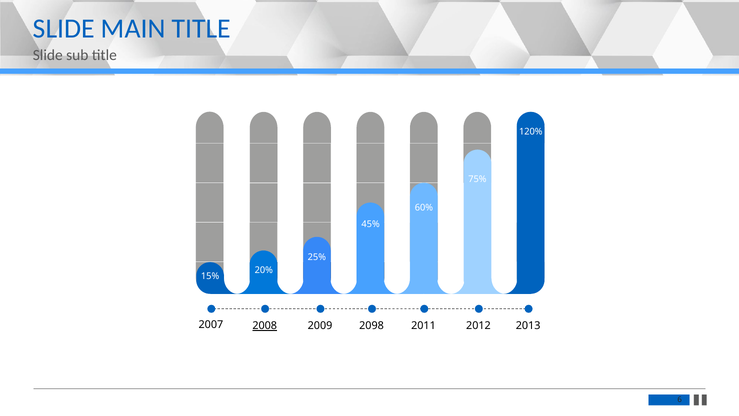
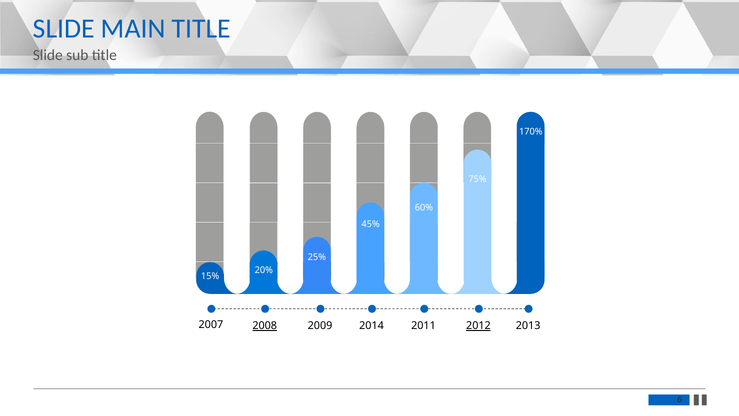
120%: 120% -> 170%
2098: 2098 -> 2014
2012 underline: none -> present
